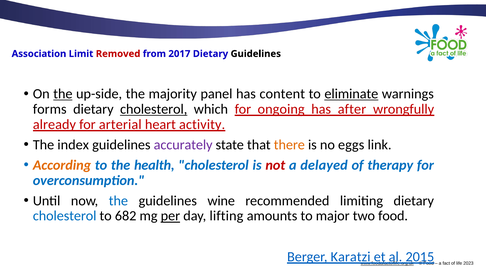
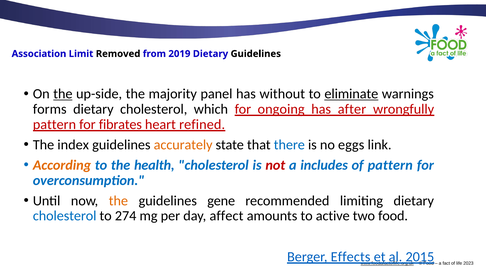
Removed colour: red -> black
2017: 2017 -> 2019
content: content -> without
cholesterol at (154, 109) underline: present -> none
already at (54, 125): already -> pattern
arterial: arterial -> fibrates
activity: activity -> refined
accurately colour: purple -> orange
there colour: orange -> blue
delayed: delayed -> includes
of therapy: therapy -> pattern
the at (118, 201) colour: blue -> orange
wine: wine -> gene
682: 682 -> 274
per underline: present -> none
lifting: lifting -> affect
major: major -> active
Karatzi: Karatzi -> Effects
